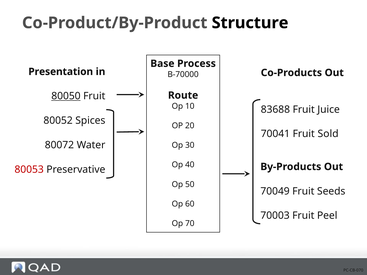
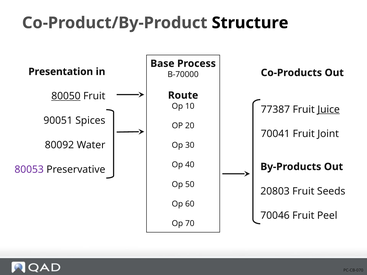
83688: 83688 -> 77387
Juice underline: none -> present
80052: 80052 -> 90051
Sold: Sold -> Joint
80072: 80072 -> 80092
80053 colour: red -> purple
70049: 70049 -> 20803
70003: 70003 -> 70046
